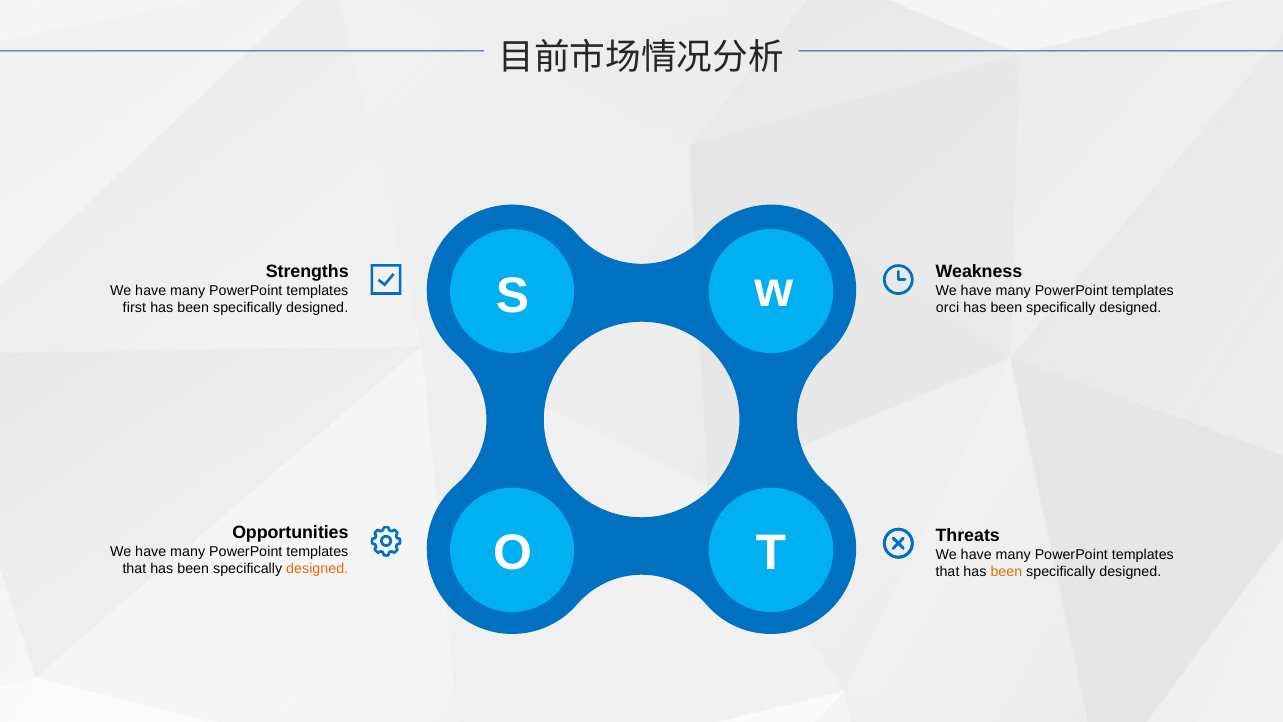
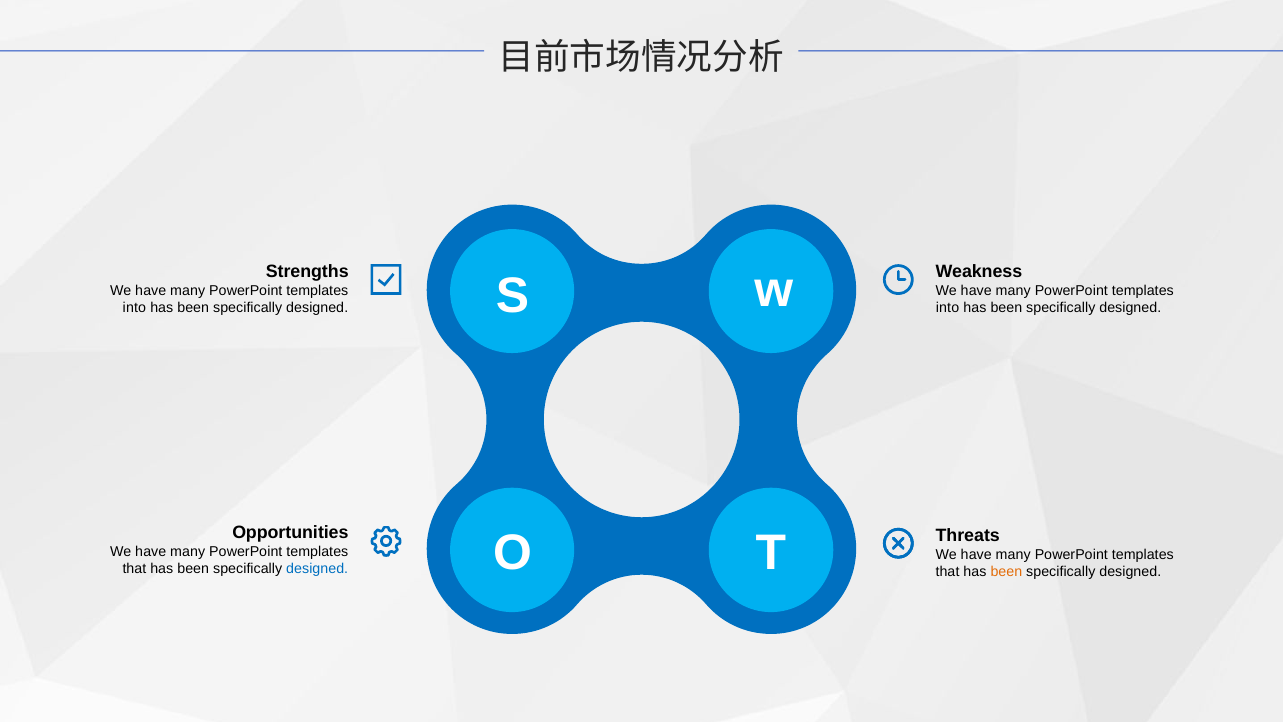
first at (134, 308): first -> into
orci at (948, 308): orci -> into
designed at (317, 569) colour: orange -> blue
